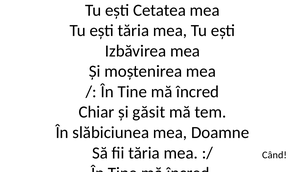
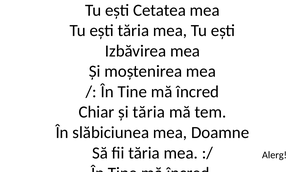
și găsit: găsit -> tăria
Când: Când -> Alerg
